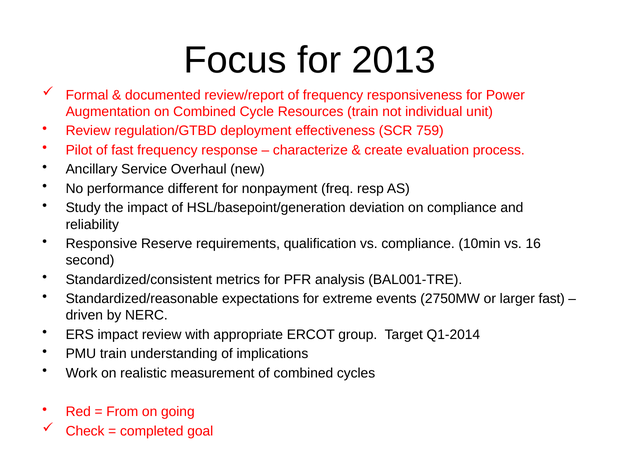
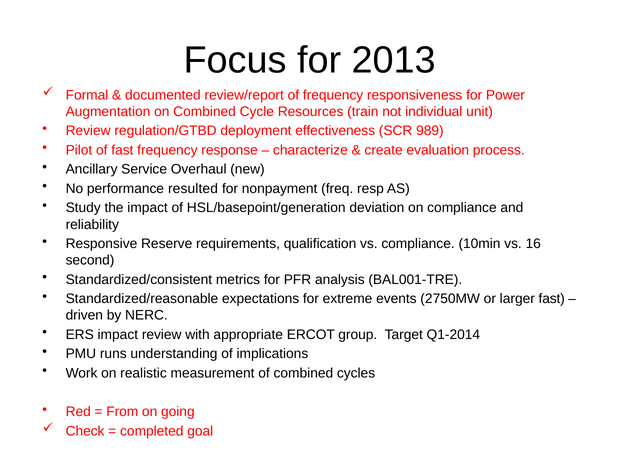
759: 759 -> 989
different: different -> resulted
PMU train: train -> runs
